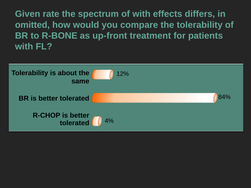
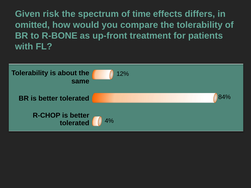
rate: rate -> risk
of with: with -> time
